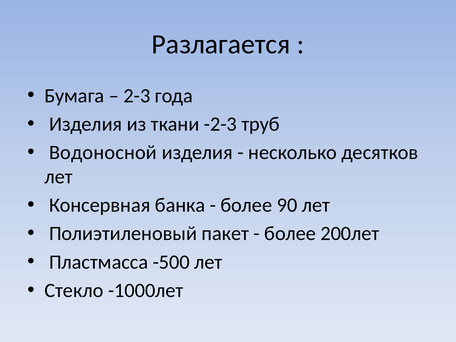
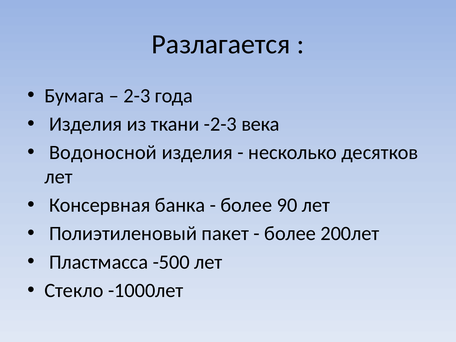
труб: труб -> века
